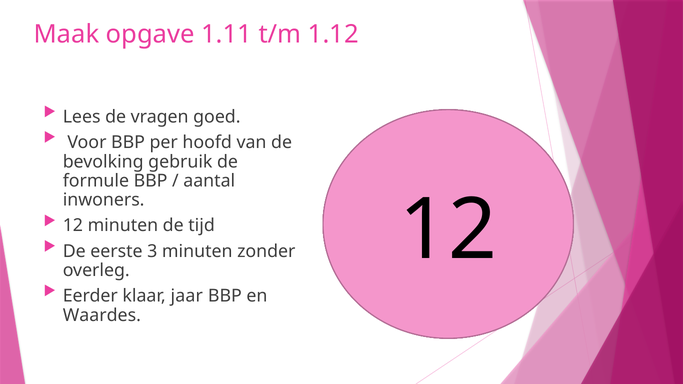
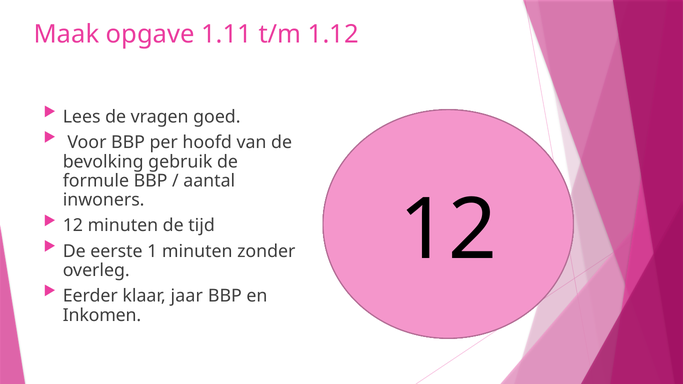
3: 3 -> 1
Waardes: Waardes -> Inkomen
